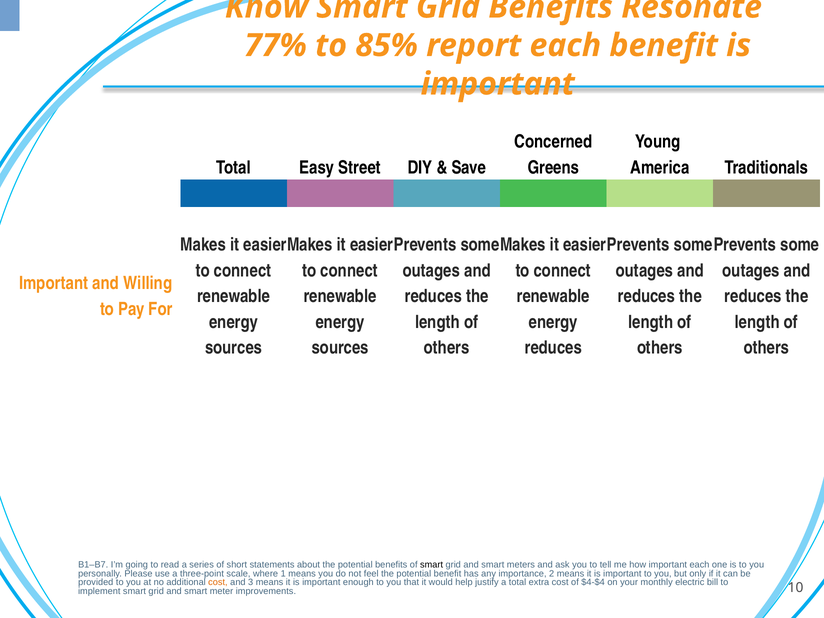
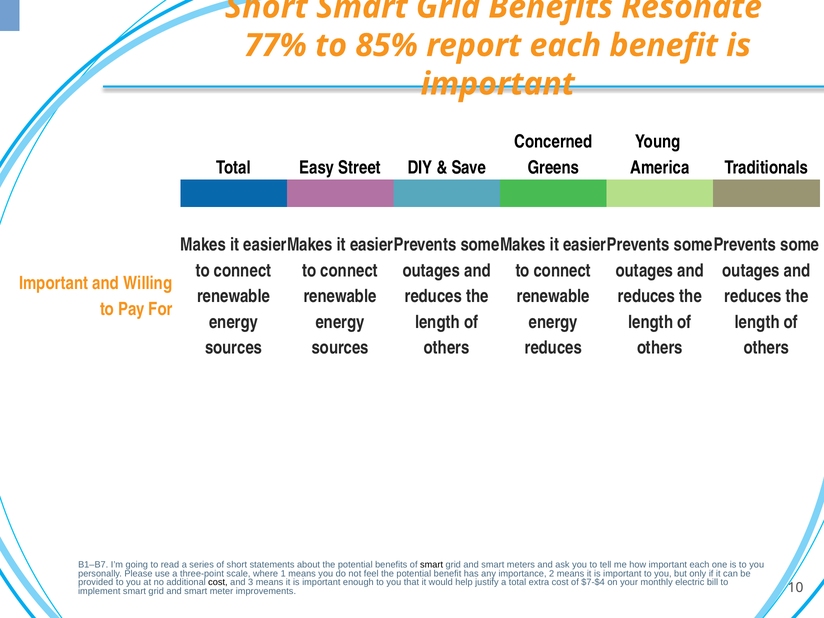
Know at (266, 7): Know -> Short
cost at (218, 582) colour: orange -> black
$4-$4: $4-$4 -> $7-$4
